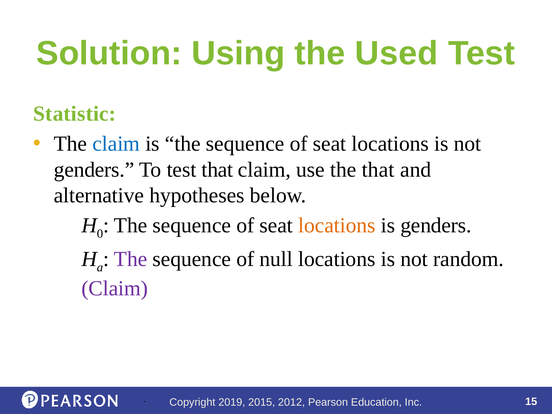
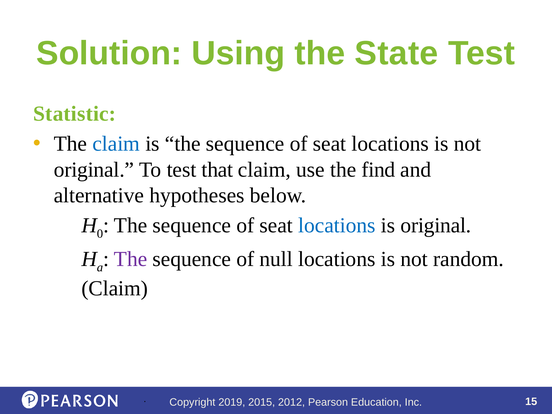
Used: Used -> State
genders at (94, 170): genders -> original
the that: that -> find
locations at (337, 225) colour: orange -> blue
is genders: genders -> original
Claim at (115, 288) colour: purple -> black
